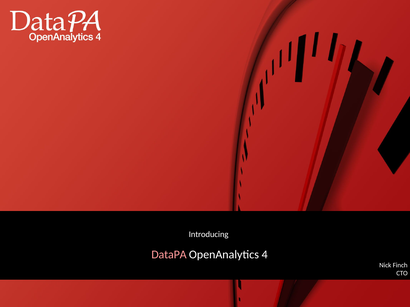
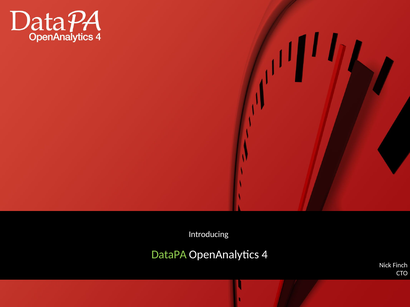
DataPA colour: pink -> light green
